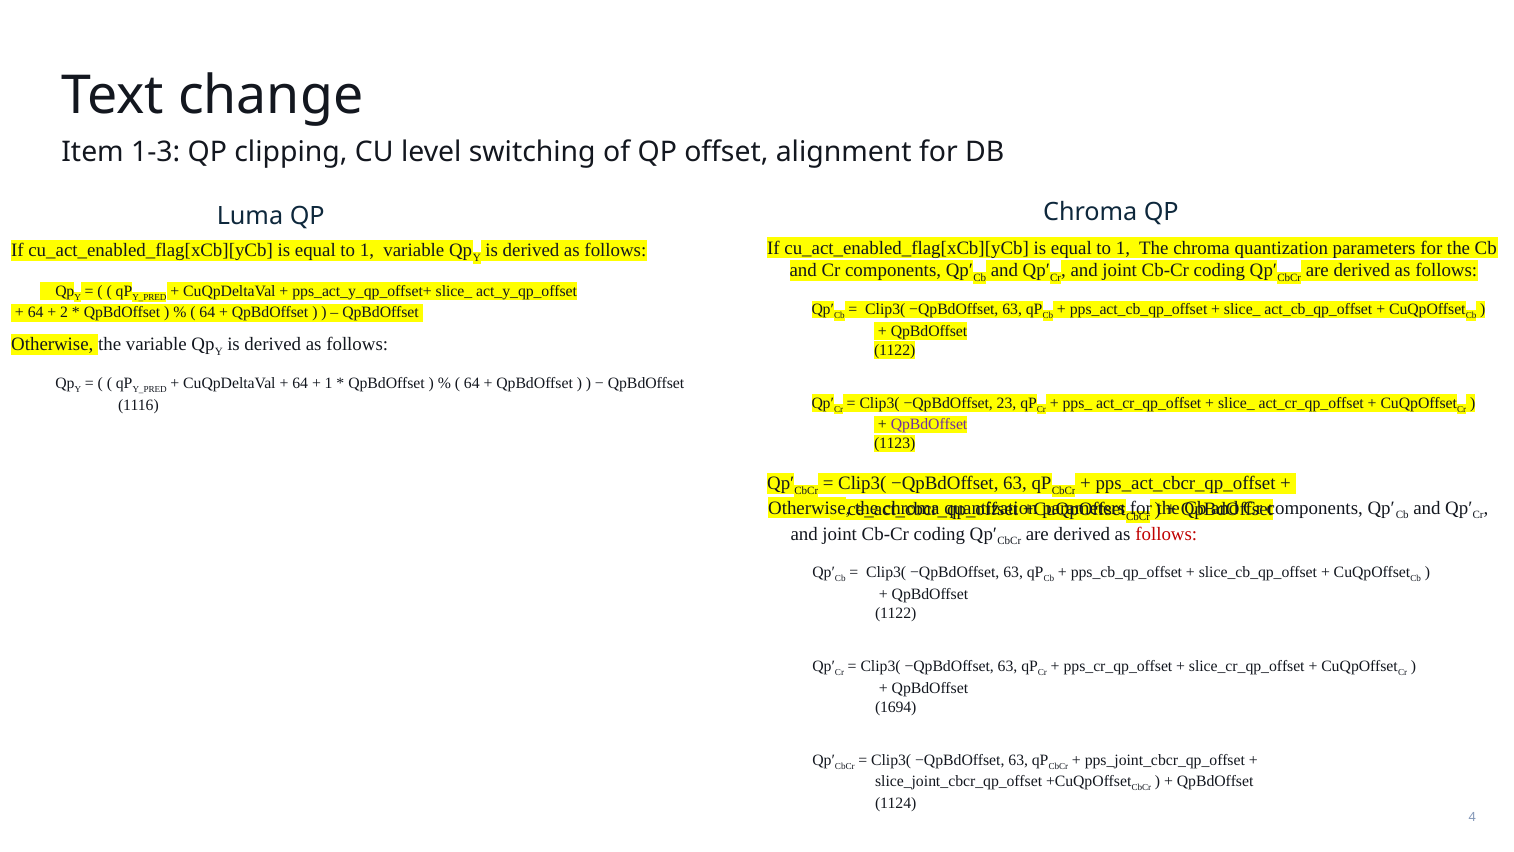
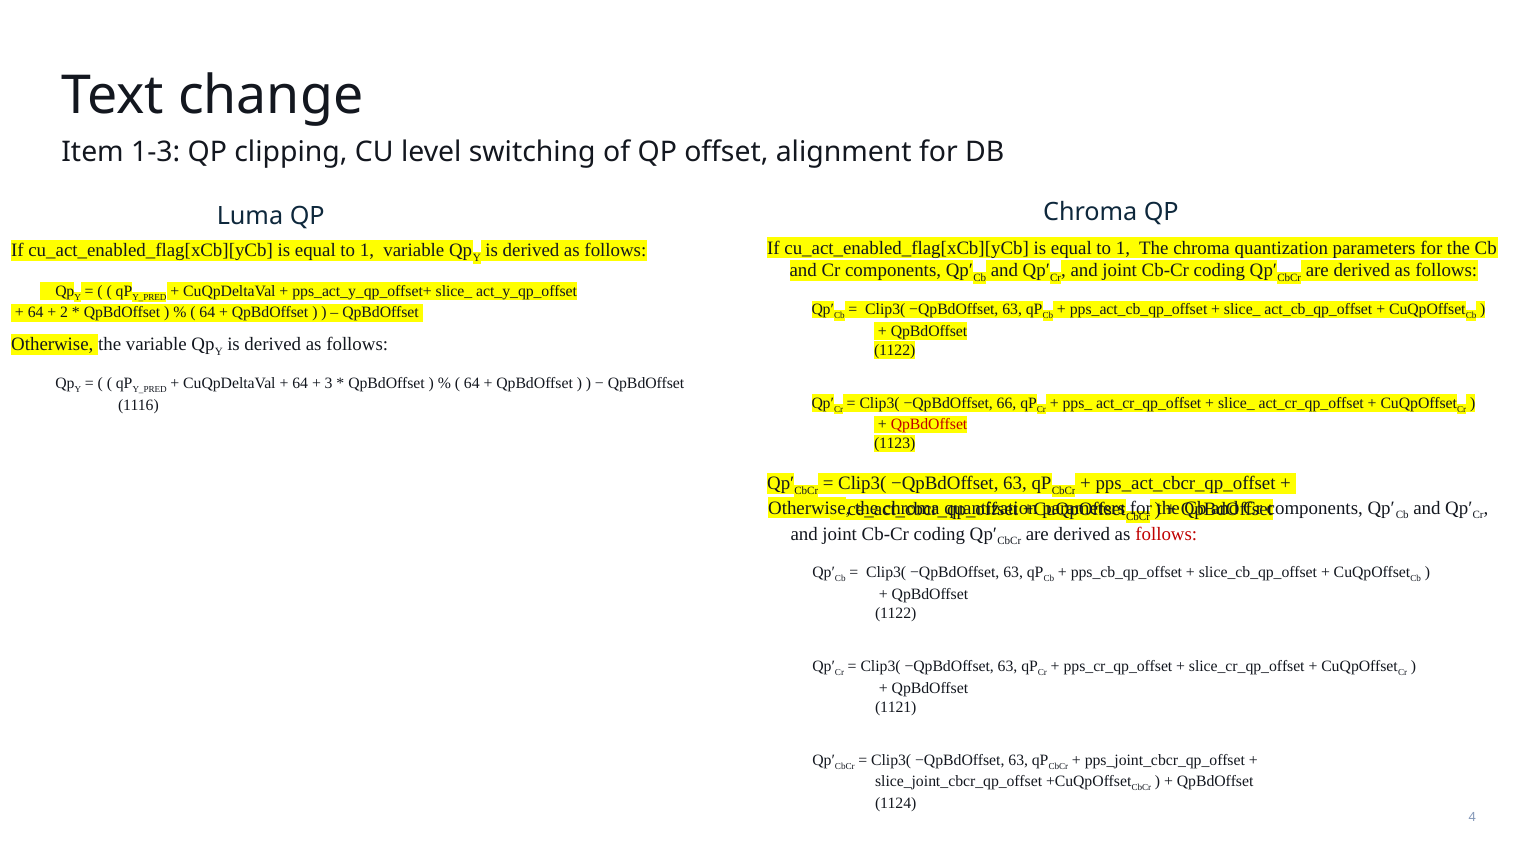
1 at (329, 383): 1 -> 3
23: 23 -> 66
QpBdOffset at (929, 424) colour: purple -> red
1694: 1694 -> 1121
